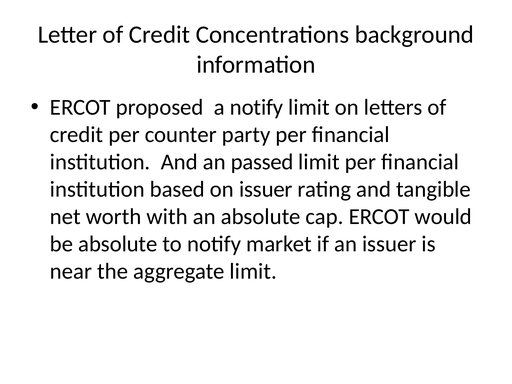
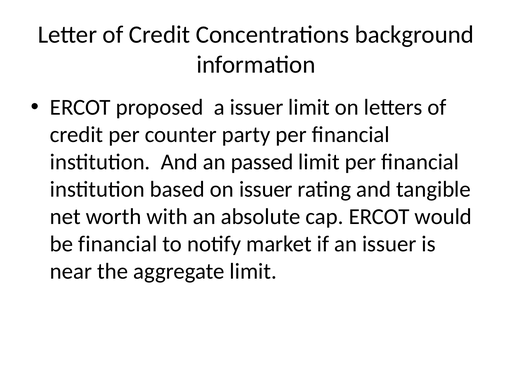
a notify: notify -> issuer
be absolute: absolute -> financial
